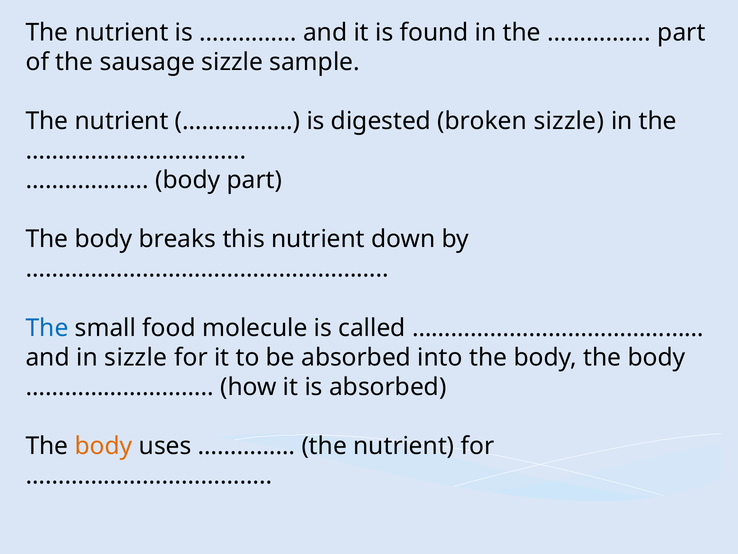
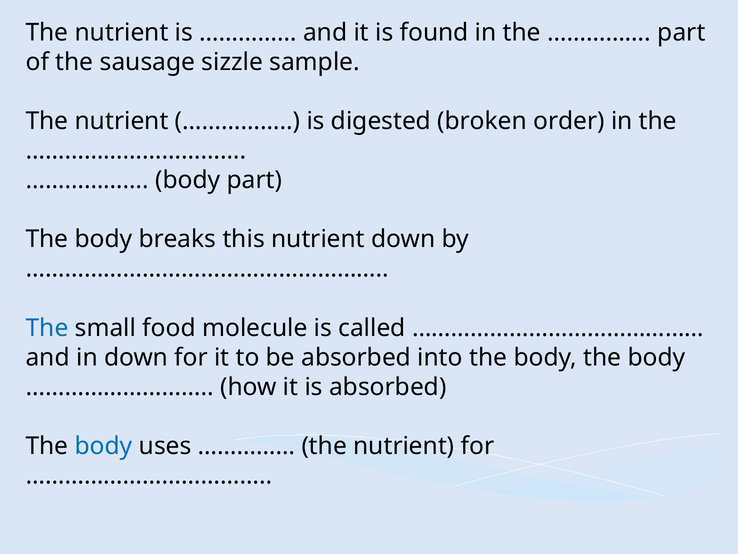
broken sizzle: sizzle -> order
in sizzle: sizzle -> down
body at (104, 446) colour: orange -> blue
